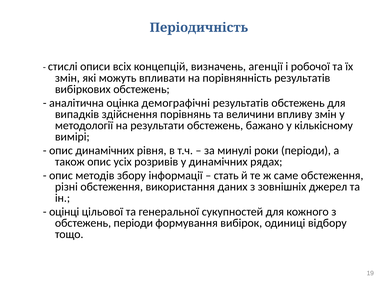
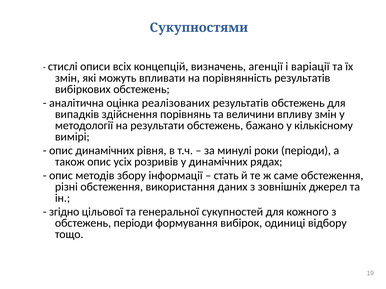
Періодичність: Періодичність -> Сукупностями
робочої: робочої -> варіації
демографічні: демографічні -> реалізованих
оцінці: оцінці -> згідно
